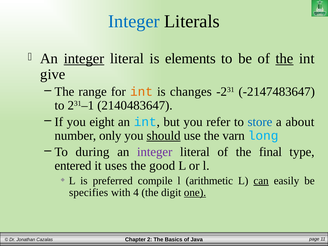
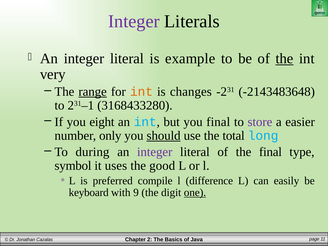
Integer at (134, 21) colour: blue -> purple
integer at (84, 59) underline: present -> none
elements: elements -> example
give: give -> very
range underline: none -> present
-2147483647: -2147483647 -> -2143483648
2140483647: 2140483647 -> 3168433280
you refer: refer -> final
store colour: blue -> purple
about: about -> easier
varn: varn -> total
entered: entered -> symbol
arithmetic: arithmetic -> difference
can underline: present -> none
specifies: specifies -> keyboard
4: 4 -> 9
